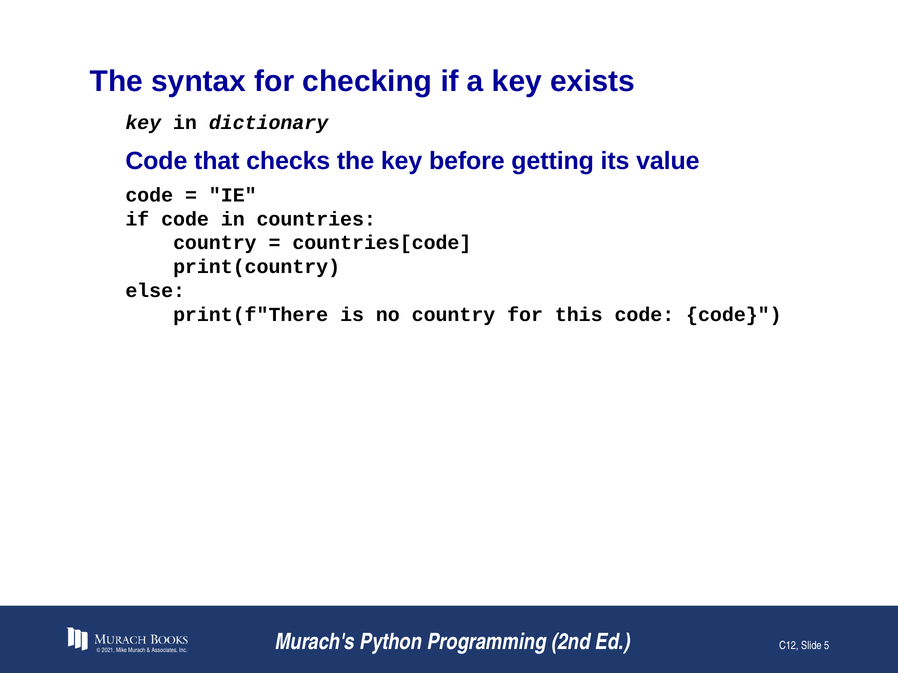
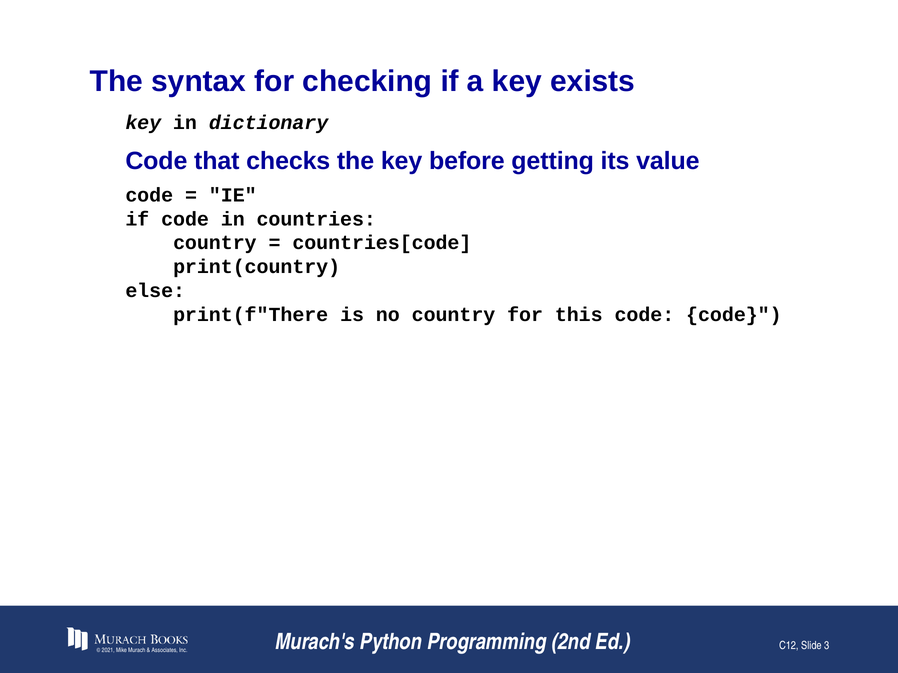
5: 5 -> 3
